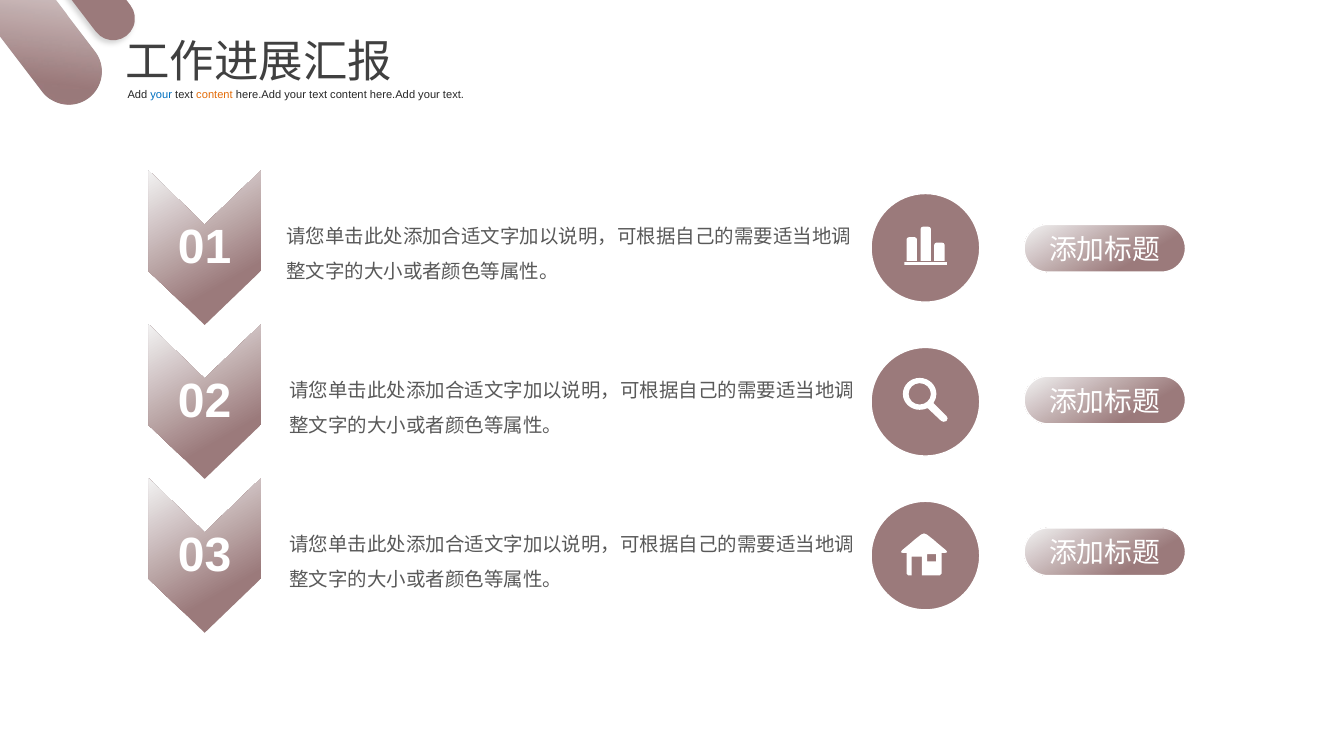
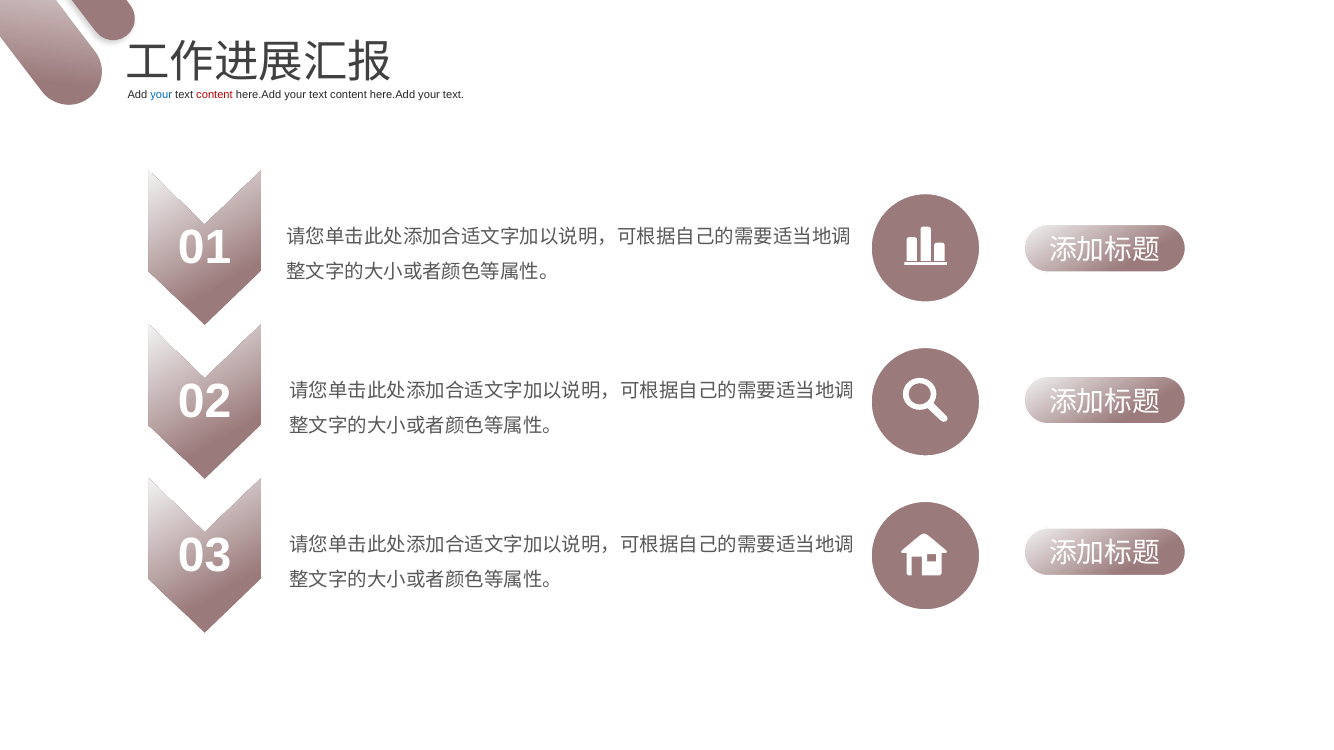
content at (214, 95) colour: orange -> red
